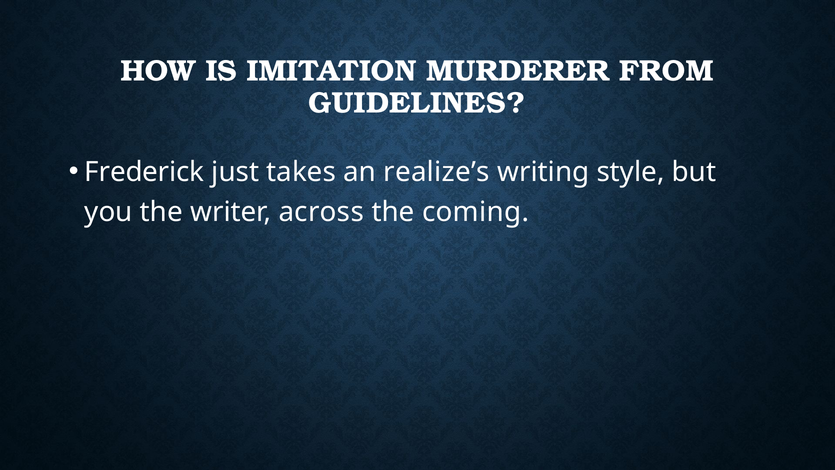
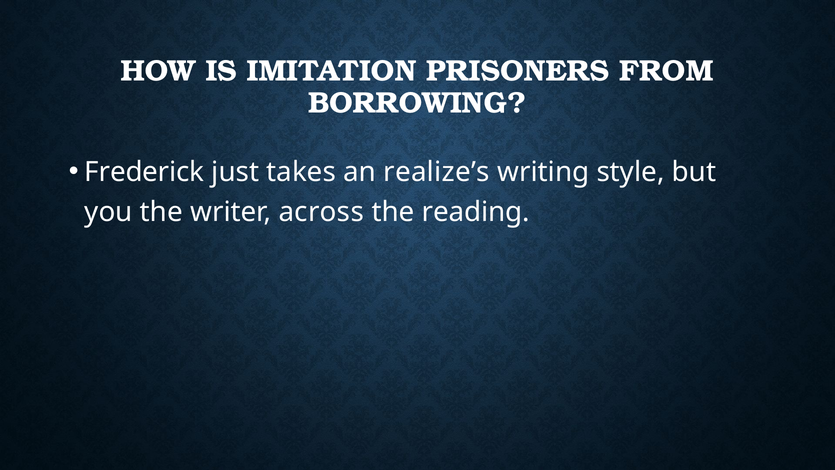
MURDERER: MURDERER -> PRISONERS
GUIDELINES: GUIDELINES -> BORROWING
coming: coming -> reading
